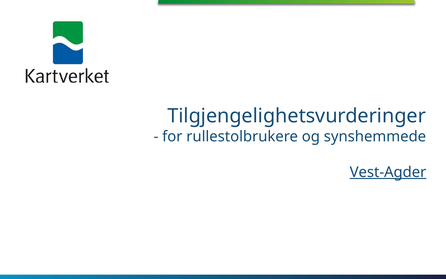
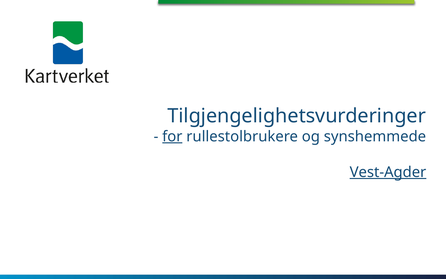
for underline: none -> present
